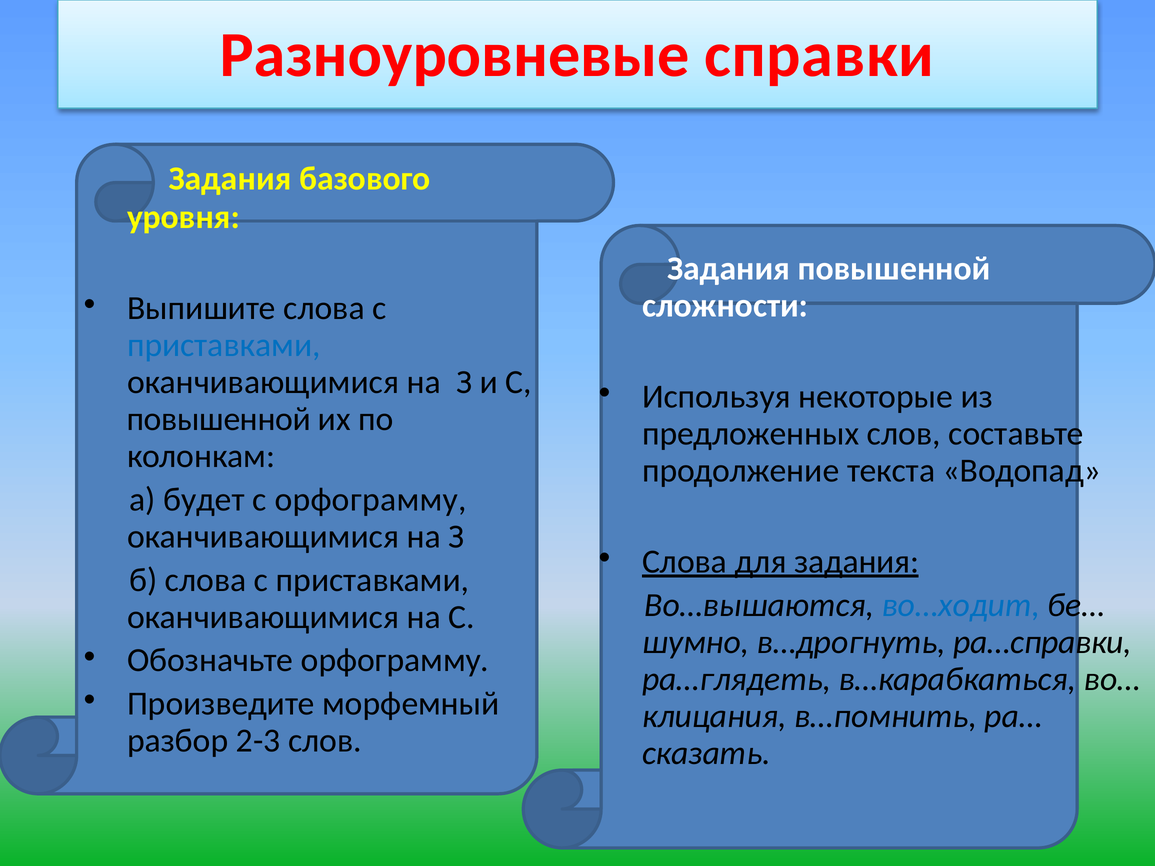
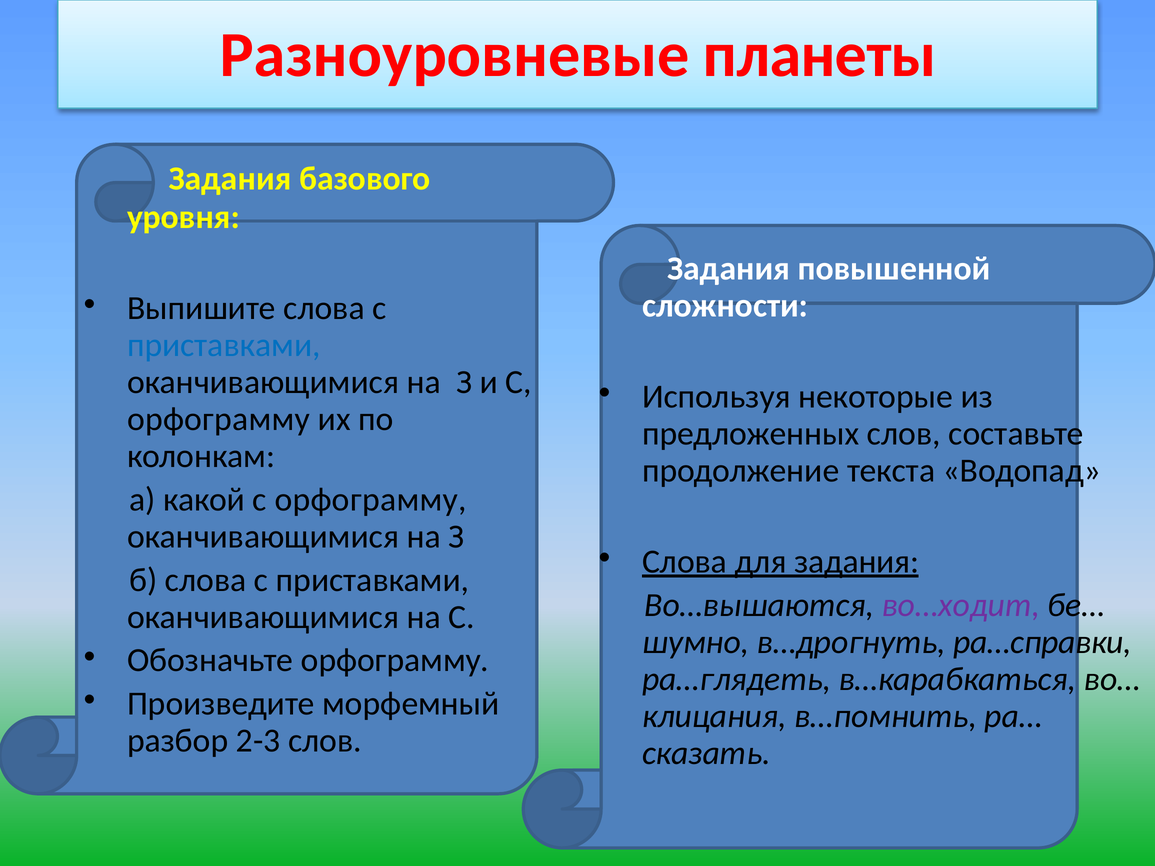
справки: справки -> планеты
повышенной at (219, 419): повышенной -> орфограмму
будет: будет -> какой
во…ходит colour: blue -> purple
